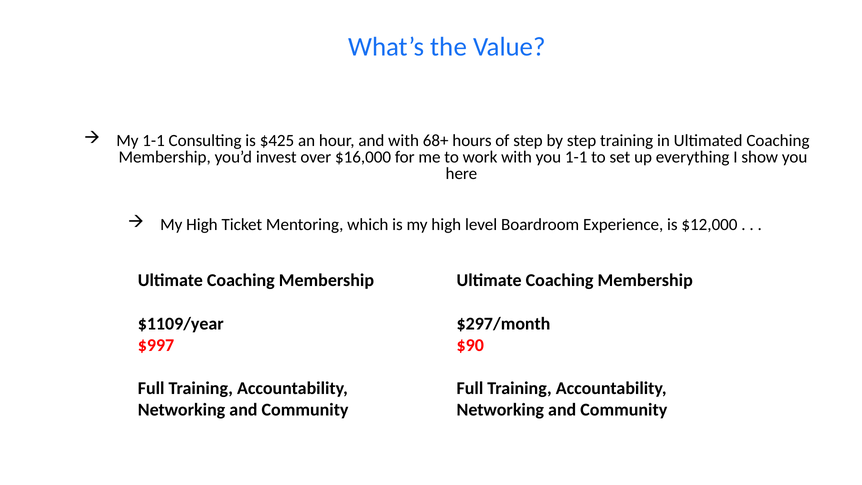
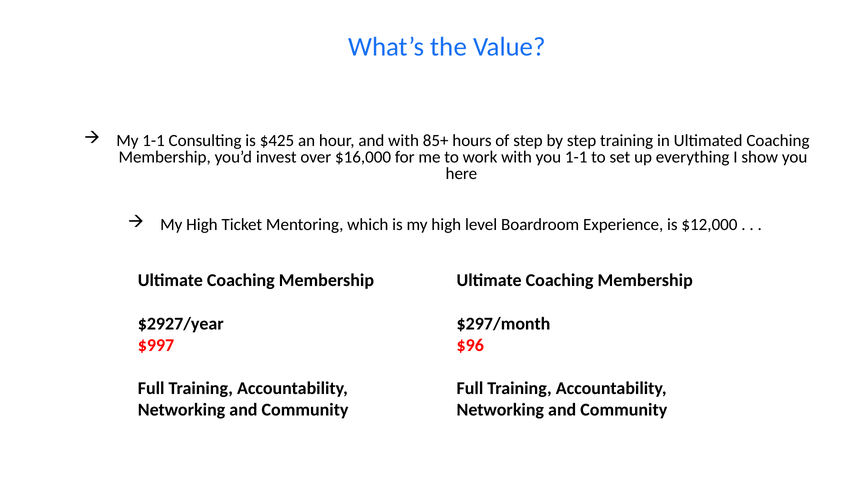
68+: 68+ -> 85+
$1109/year: $1109/year -> $2927/year
$90: $90 -> $96
